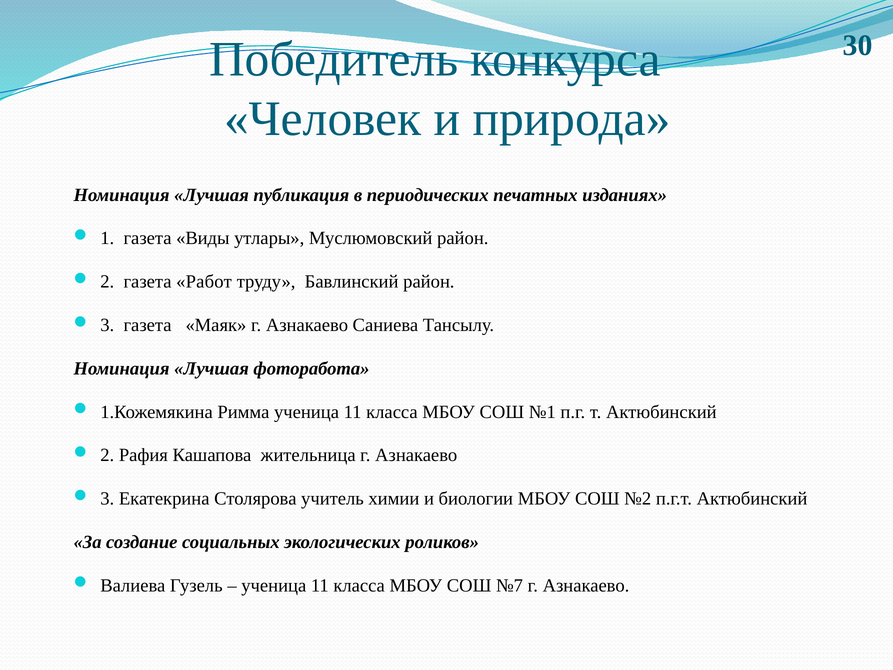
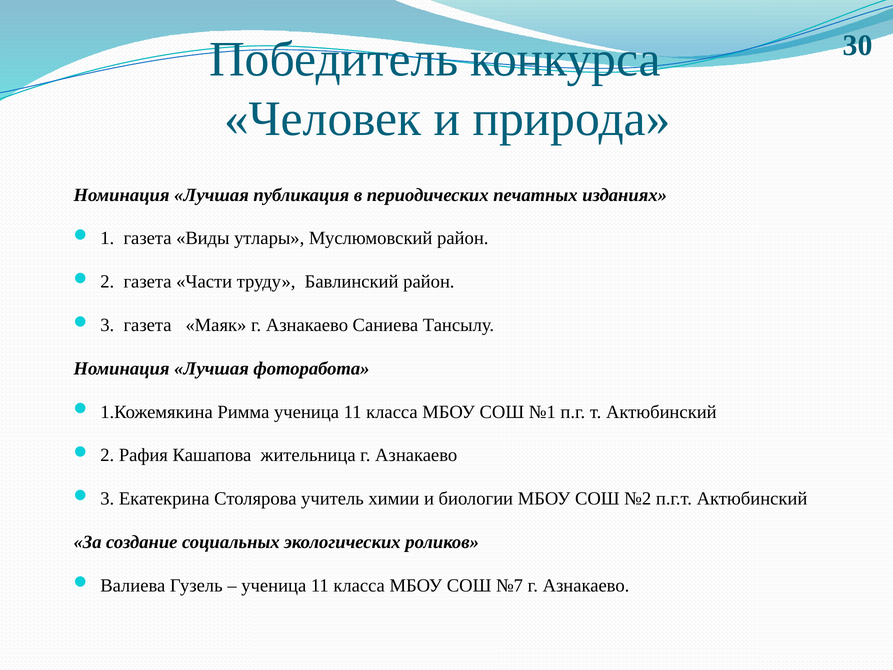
Работ: Работ -> Части
